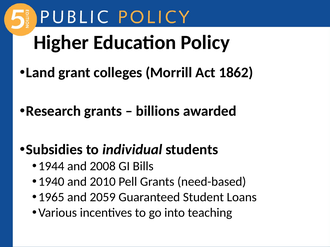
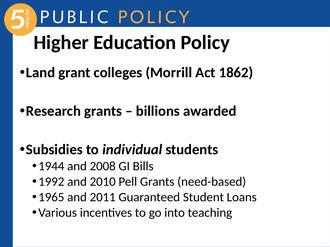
1940: 1940 -> 1992
2059: 2059 -> 2011
